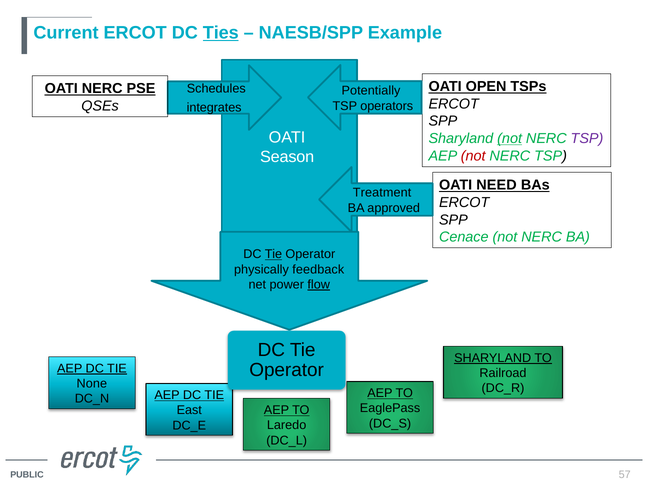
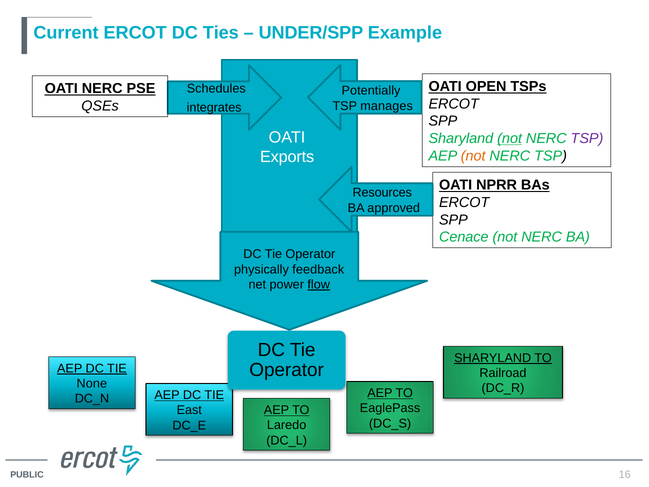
Ties underline: present -> none
NAESB/SPP: NAESB/SPP -> UNDER/SPP
operators: operators -> manages
Season: Season -> Exports
not at (473, 156) colour: red -> orange
NEED: NEED -> NPRR
Treatment: Treatment -> Resources
Tie at (273, 254) underline: present -> none
57: 57 -> 16
